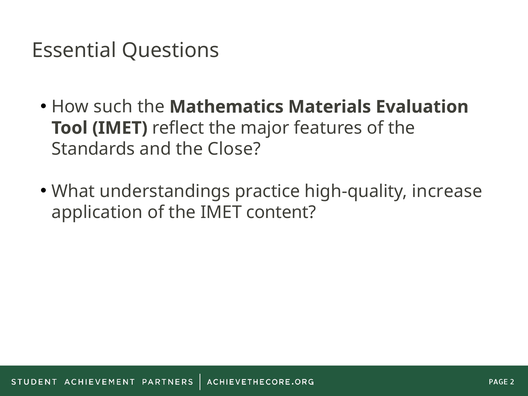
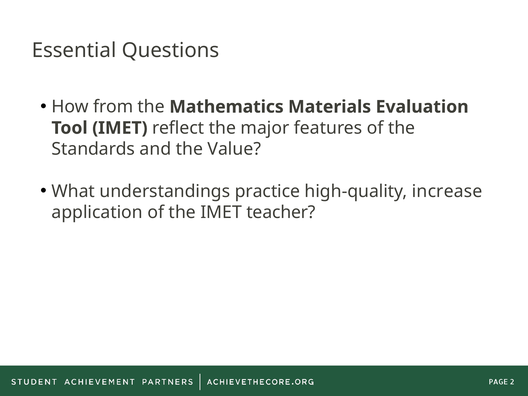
such: such -> from
Close: Close -> Value
content: content -> teacher
